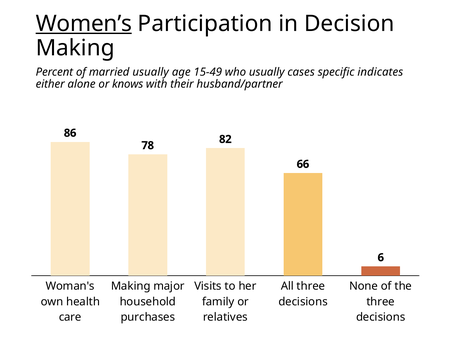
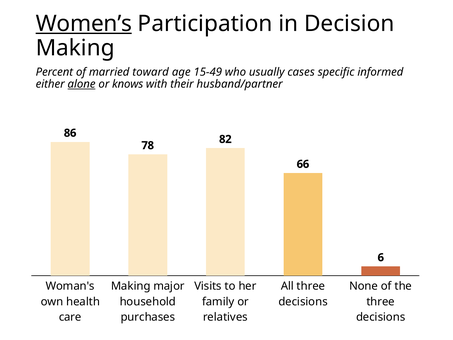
married usually: usually -> toward
indicates: indicates -> informed
alone underline: none -> present
